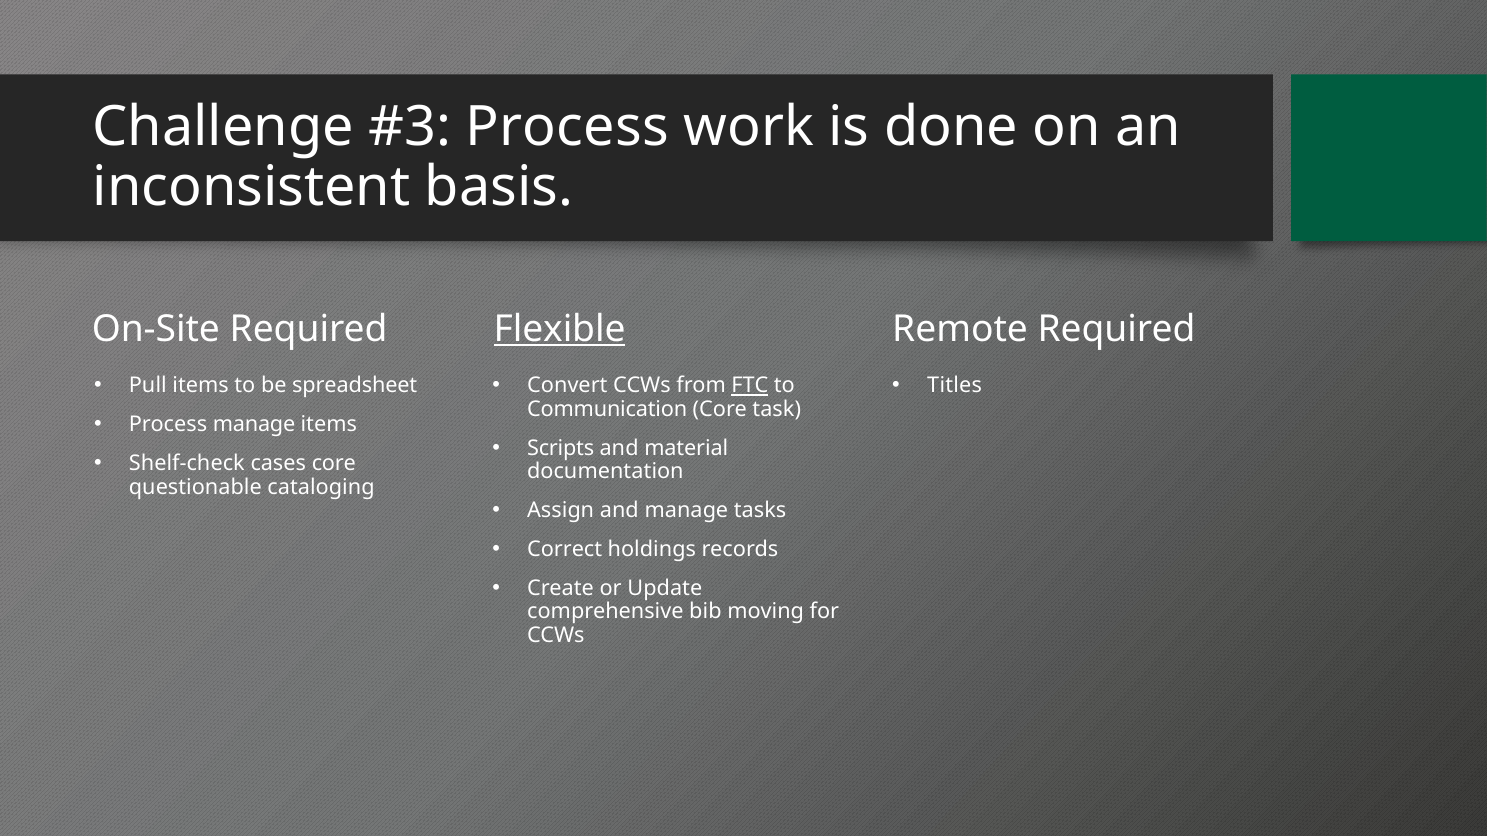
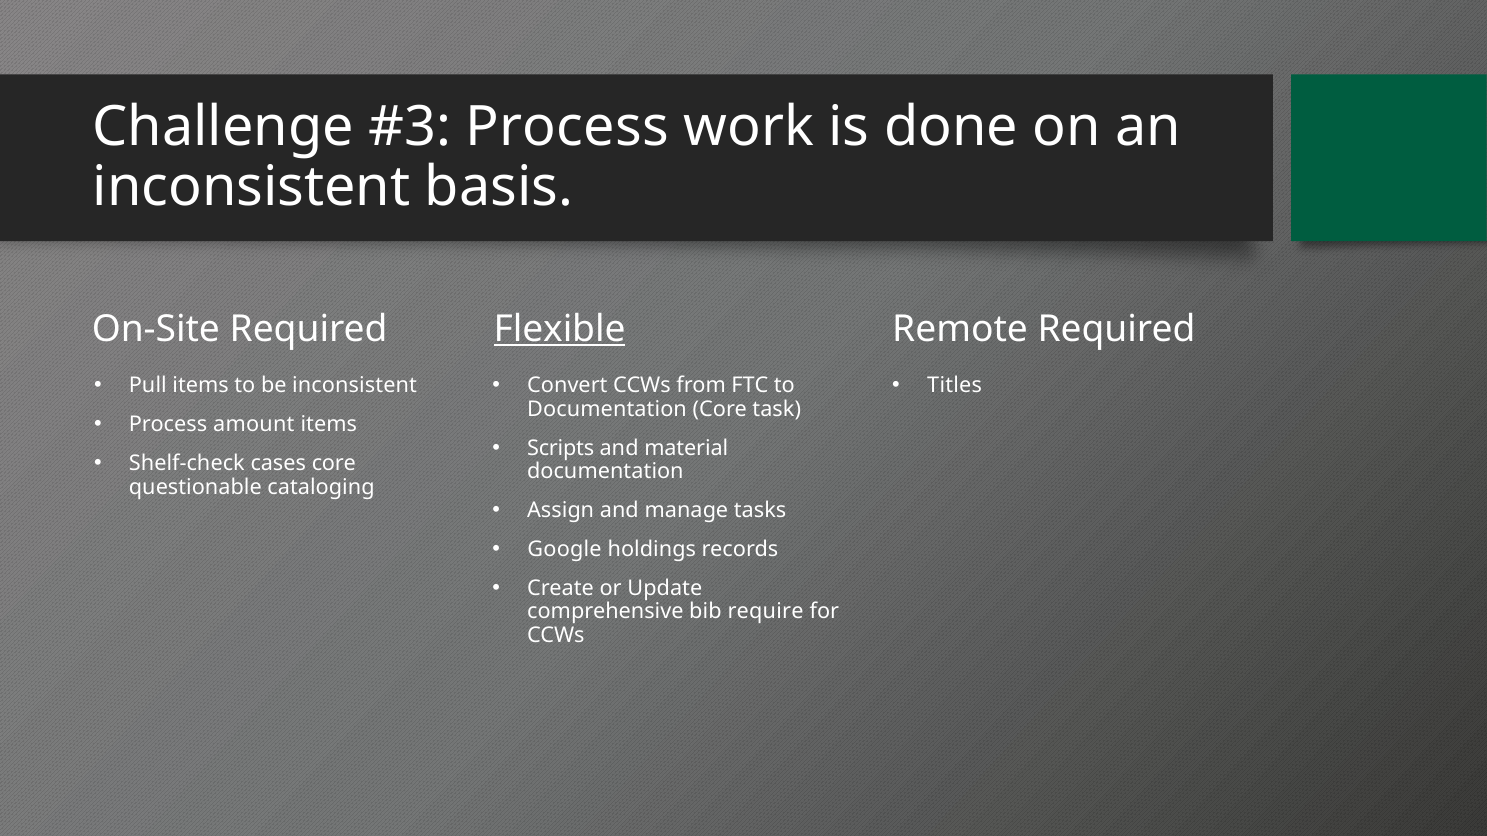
be spreadsheet: spreadsheet -> inconsistent
FTC underline: present -> none
Communication at (607, 409): Communication -> Documentation
Process manage: manage -> amount
Correct: Correct -> Google
moving: moving -> require
